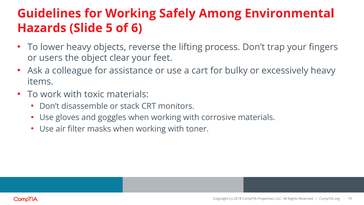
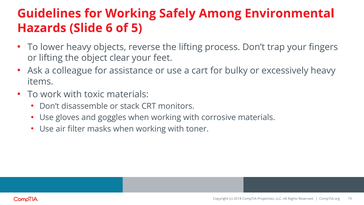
5: 5 -> 6
6: 6 -> 5
or users: users -> lifting
